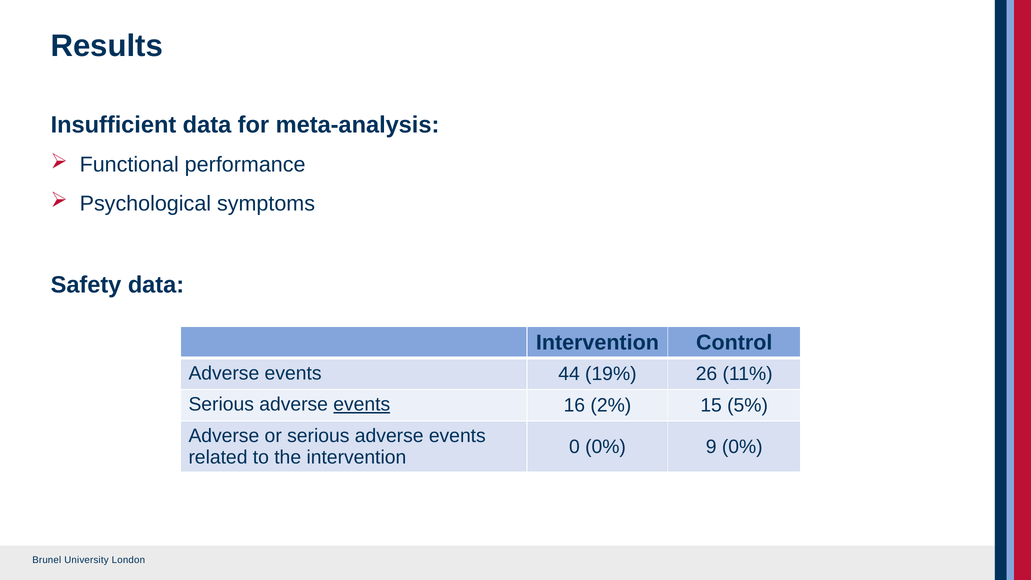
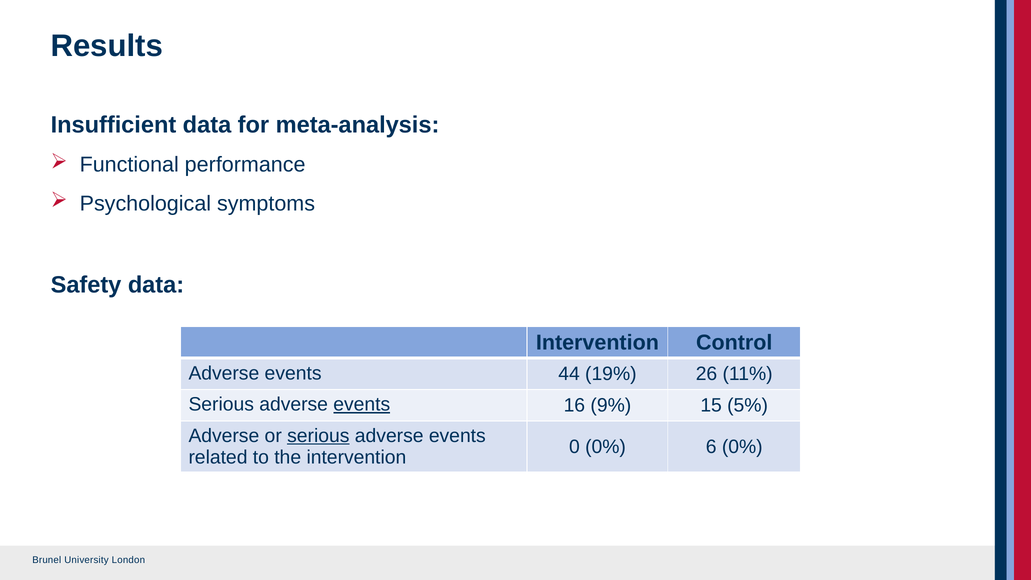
2%: 2% -> 9%
serious at (318, 436) underline: none -> present
9: 9 -> 6
